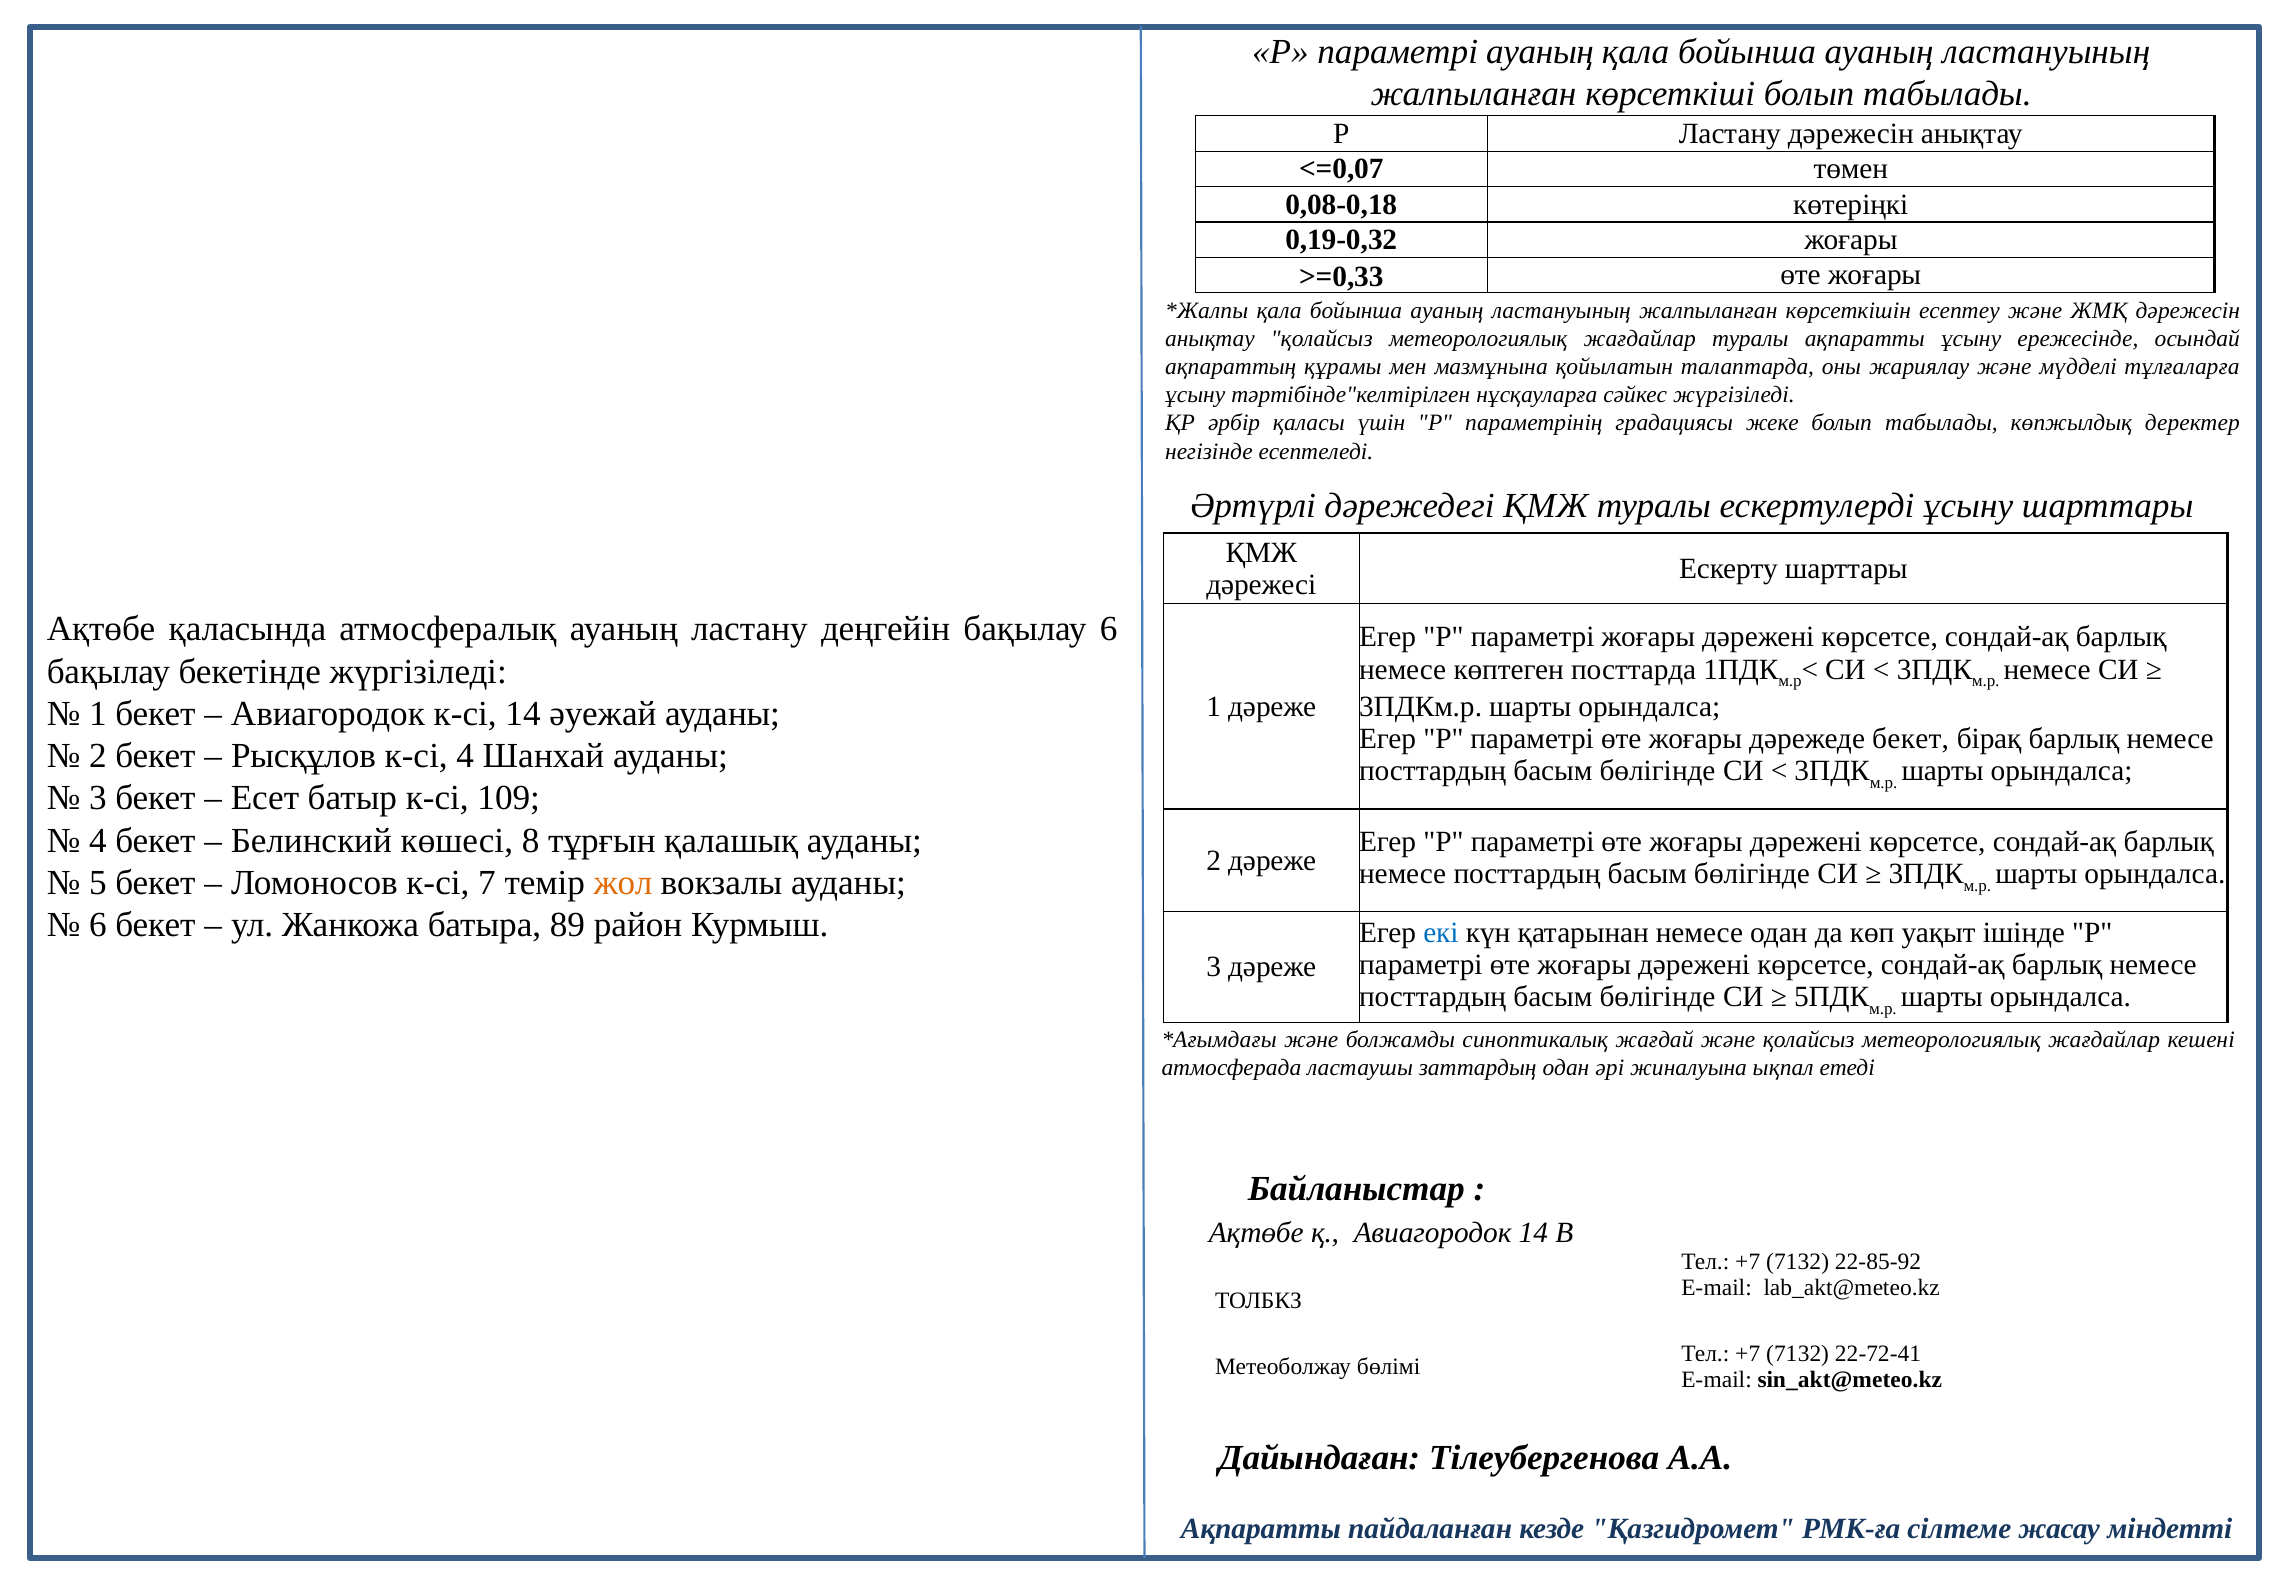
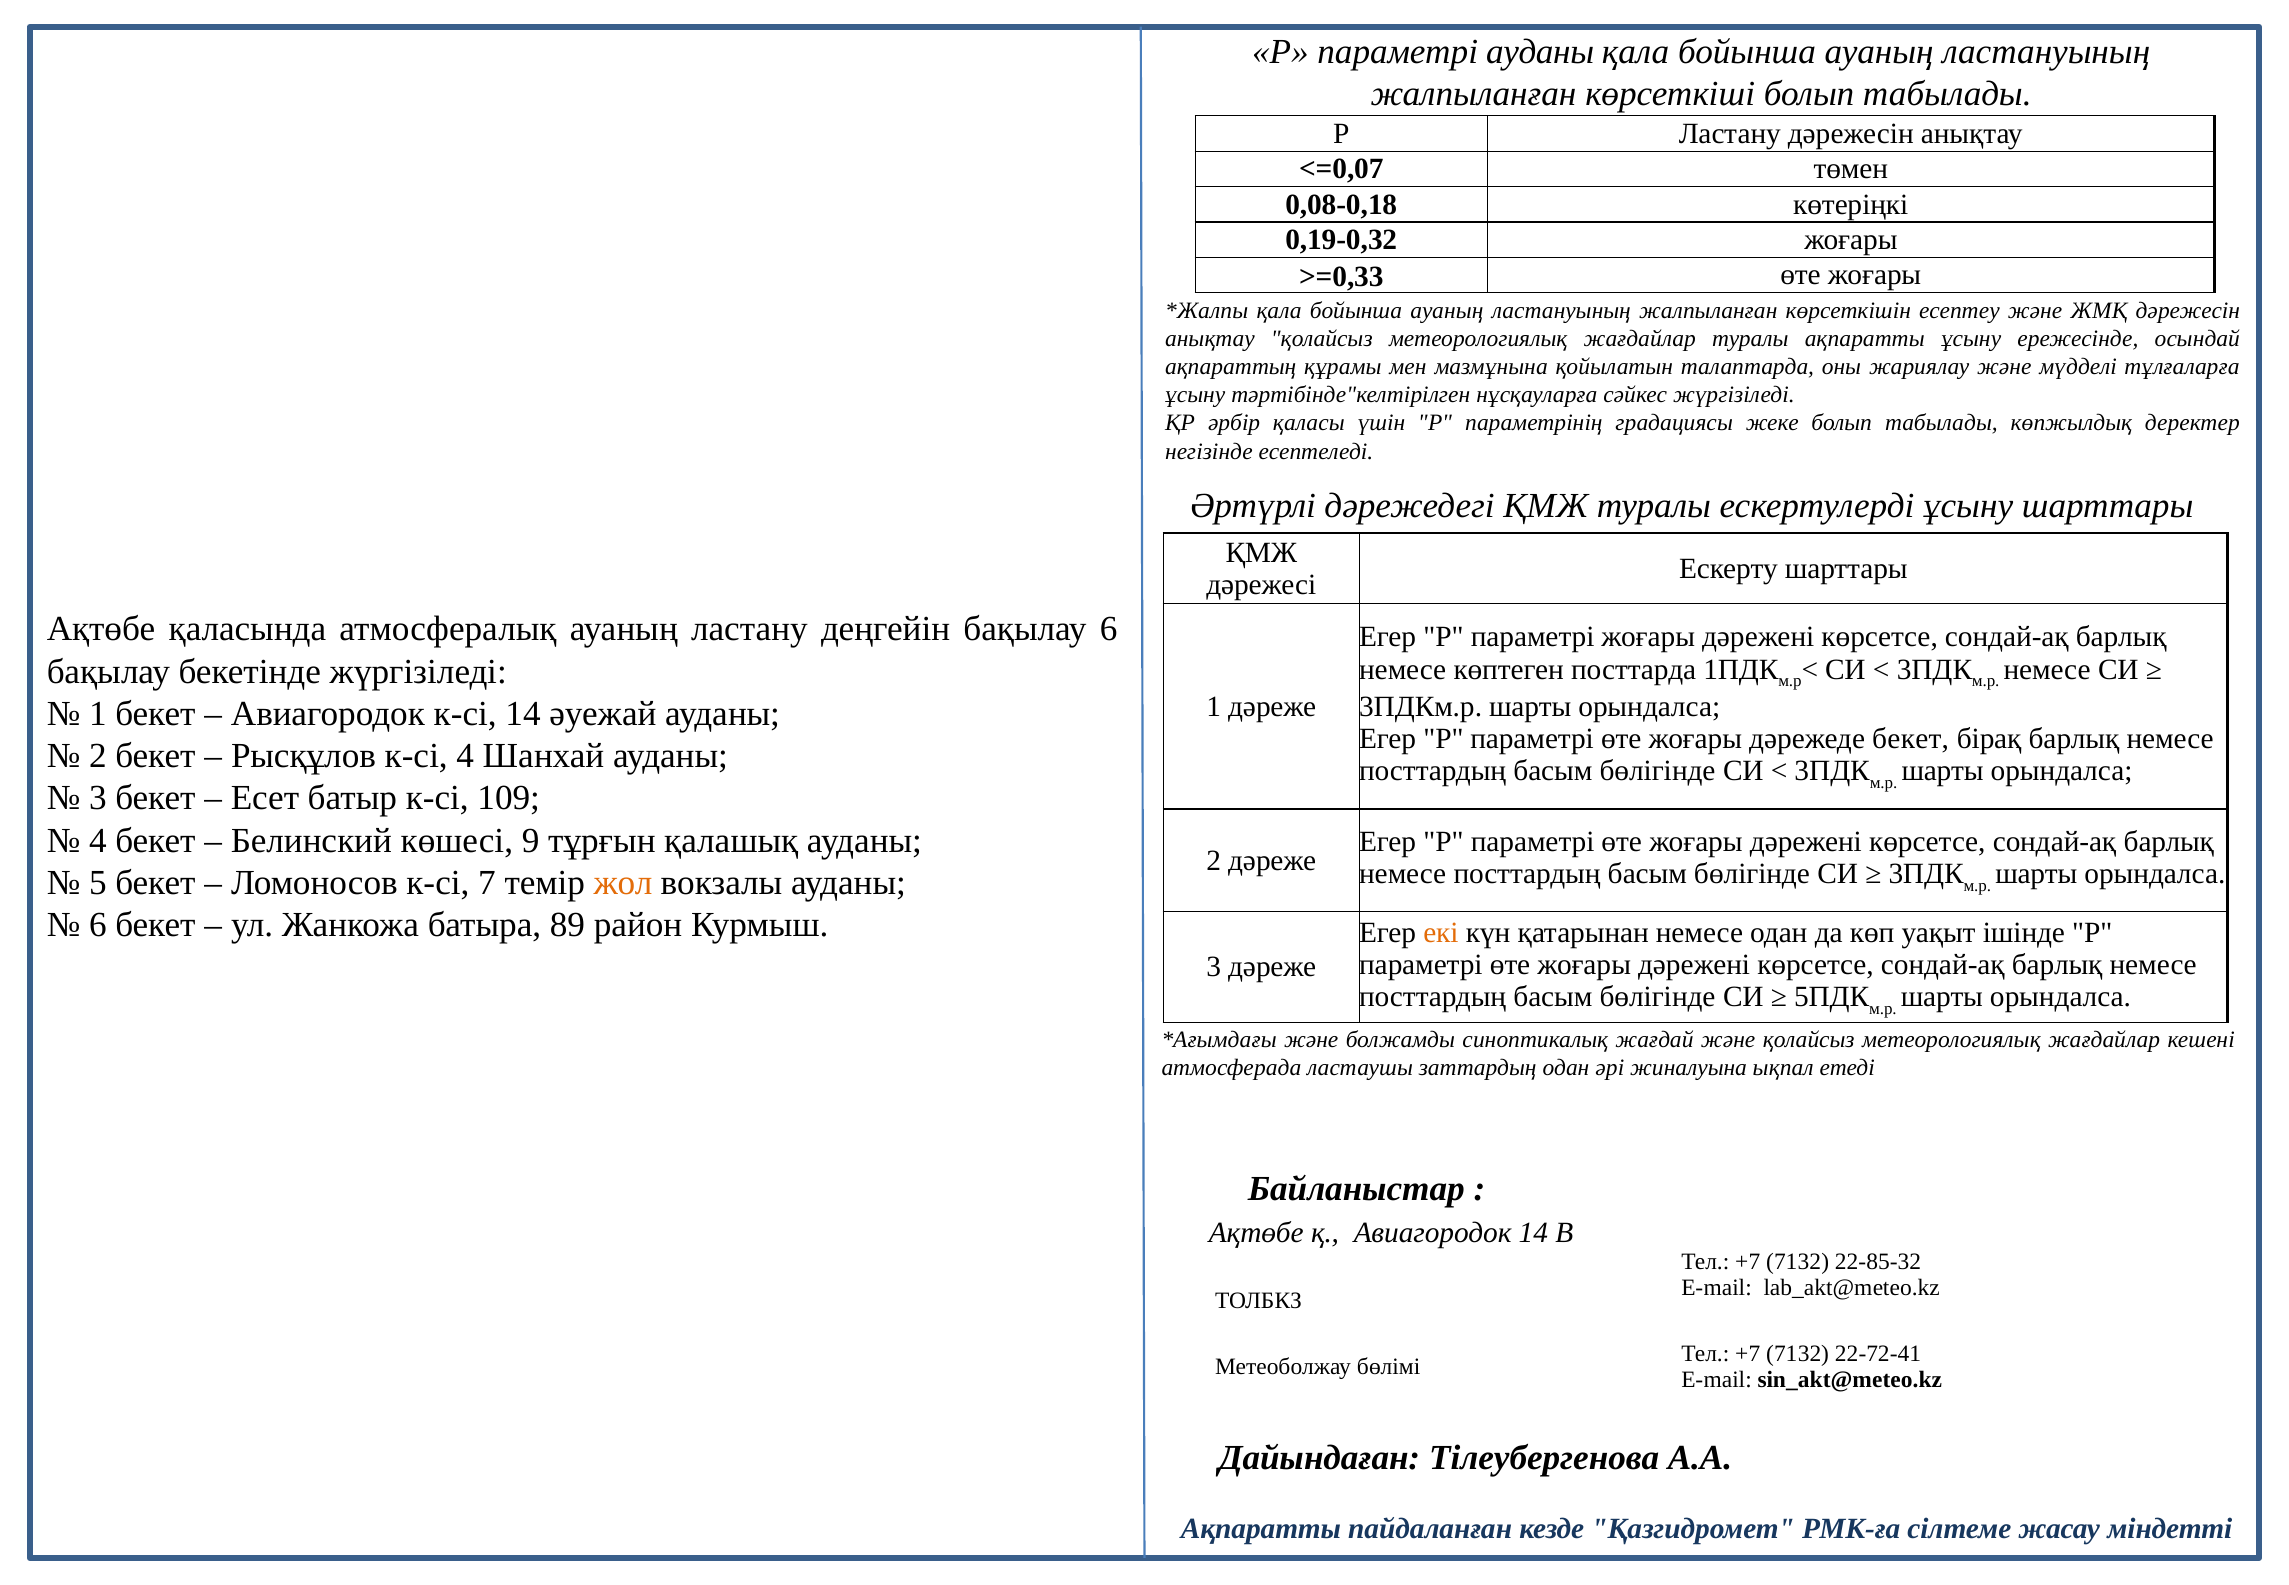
параметрі ауаның: ауаның -> ауданы
8: 8 -> 9
екі colour: blue -> orange
22-85-92: 22-85-92 -> 22-85-32
